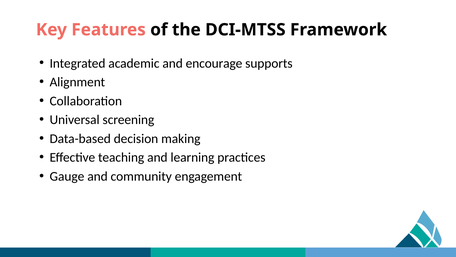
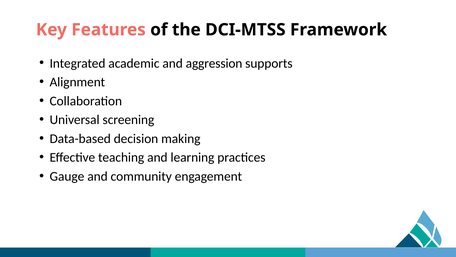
encourage: encourage -> aggression
